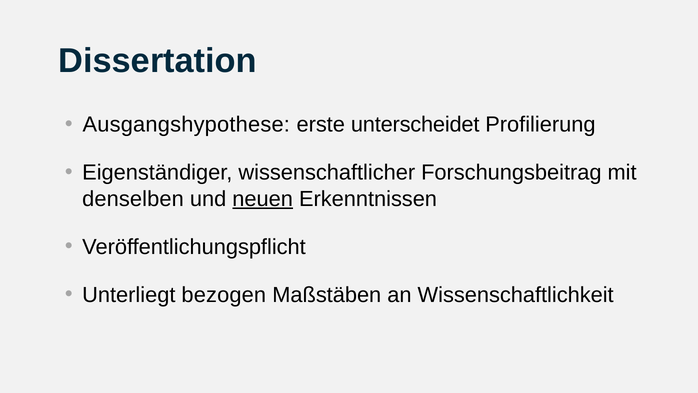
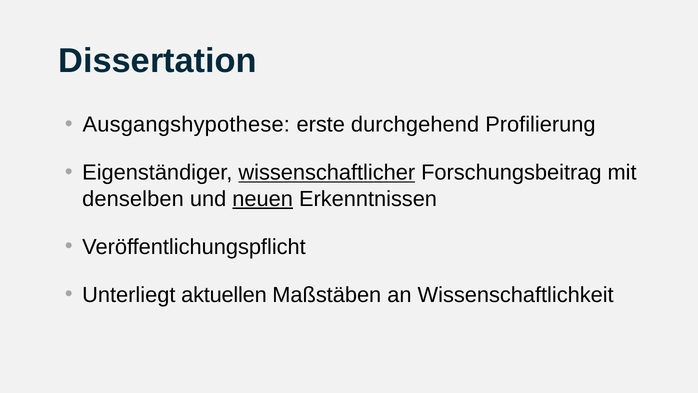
unterscheidet: unterscheidet -> durchgehend
wissenschaftlicher underline: none -> present
bezogen: bezogen -> aktuellen
